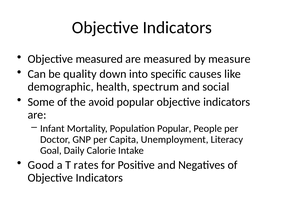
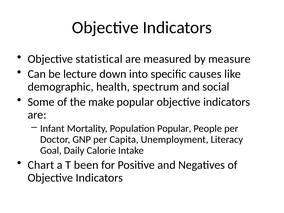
Objective measured: measured -> statistical
quality: quality -> lecture
avoid: avoid -> make
Good: Good -> Chart
rates: rates -> been
